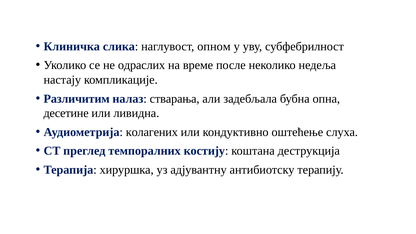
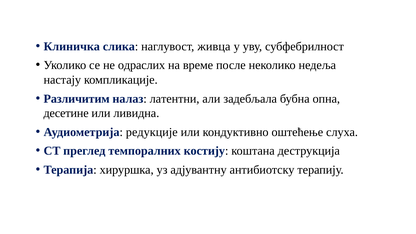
опном: опном -> живца
стварања: стварања -> латентни
колагених: колагених -> редукције
